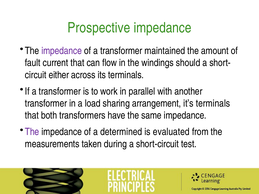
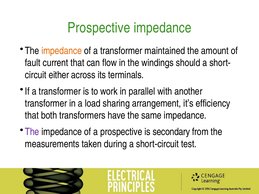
impedance at (62, 51) colour: purple -> orange
it’s terminals: terminals -> efficiency
a determined: determined -> prospective
evaluated: evaluated -> secondary
